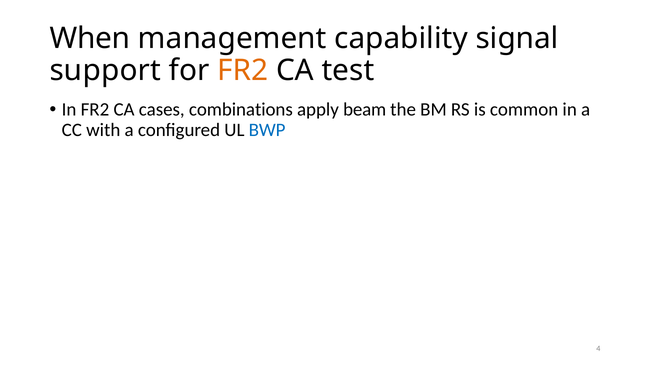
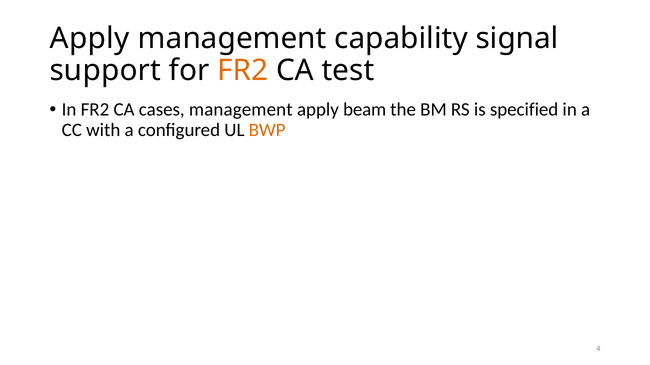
When at (90, 39): When -> Apply
cases combinations: combinations -> management
common: common -> specified
BWP colour: blue -> orange
